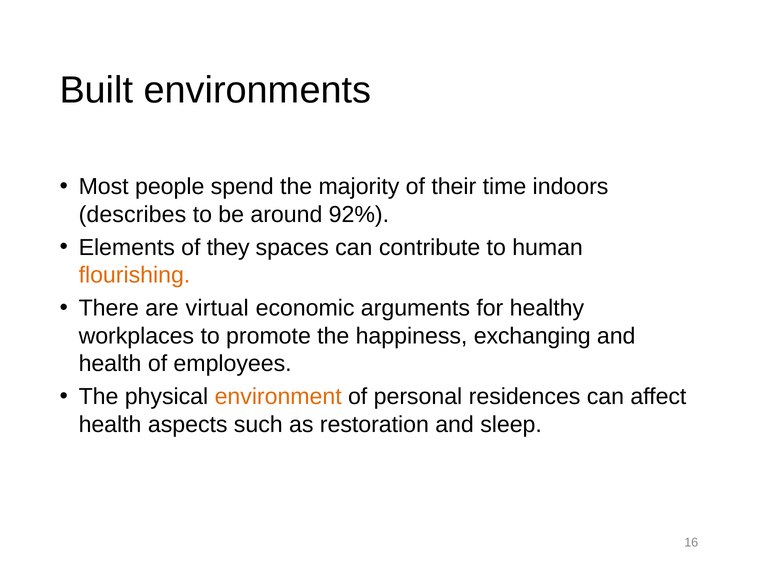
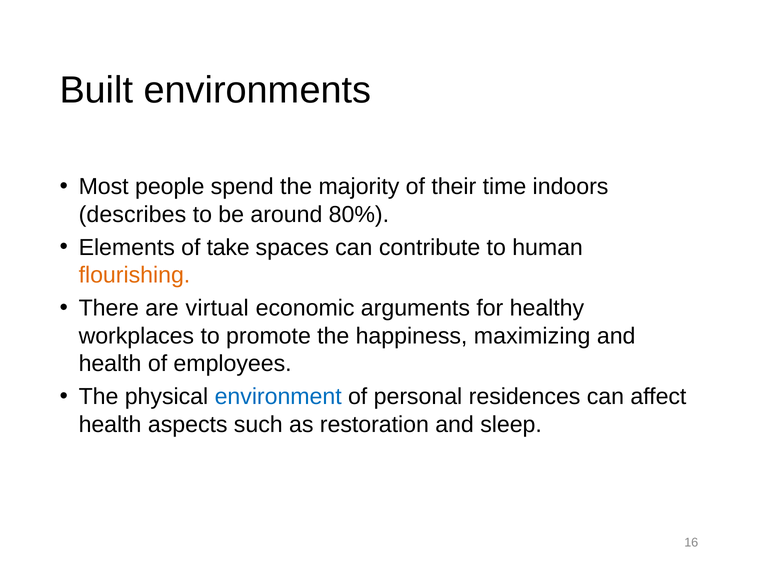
92%: 92% -> 80%
they: they -> take
exchanging: exchanging -> maximizing
environment colour: orange -> blue
